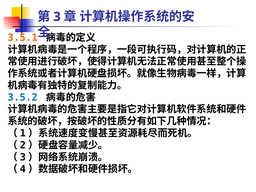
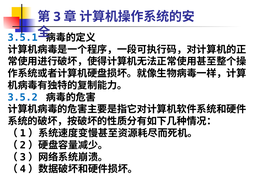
3.5.1 colour: orange -> blue
